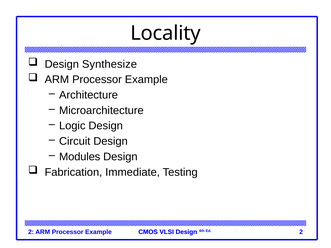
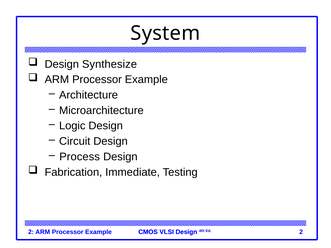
Locality: Locality -> System
Modules: Modules -> Process
